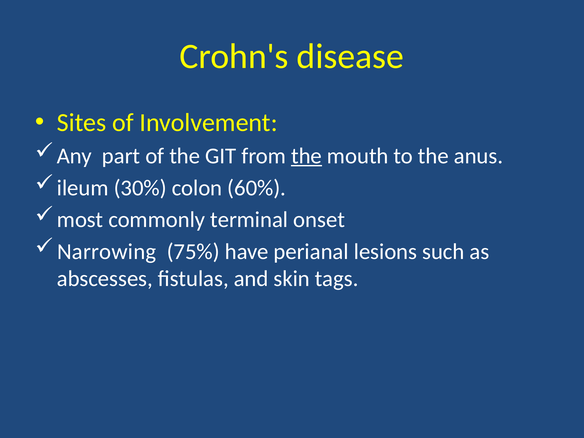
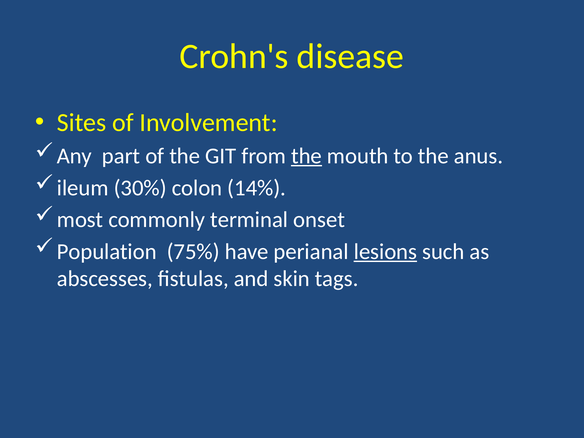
60%: 60% -> 14%
Narrowing: Narrowing -> Population
lesions underline: none -> present
